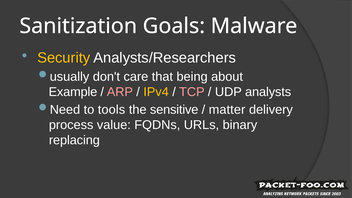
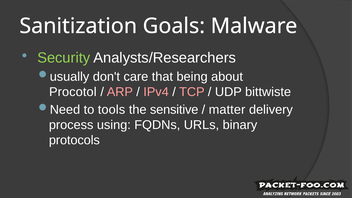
Security colour: yellow -> light green
Example: Example -> Procotol
IPv4 colour: yellow -> pink
analysts: analysts -> bittwiste
value: value -> using
replacing: replacing -> protocols
